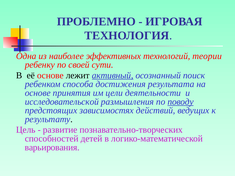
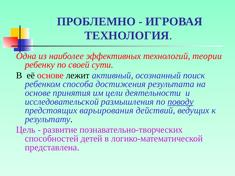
активный underline: present -> none
зависимостях: зависимостях -> варьирования
варьирования: варьирования -> представлена
